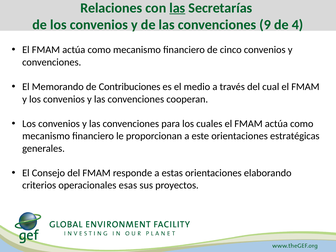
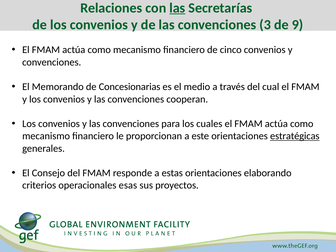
9: 9 -> 3
4: 4 -> 9
Contribuciones: Contribuciones -> Concesionarias
estratégicas underline: none -> present
